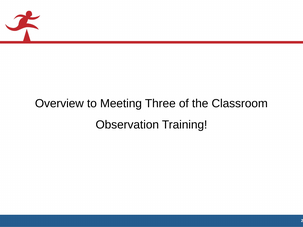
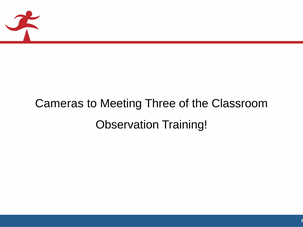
Overview: Overview -> Cameras
